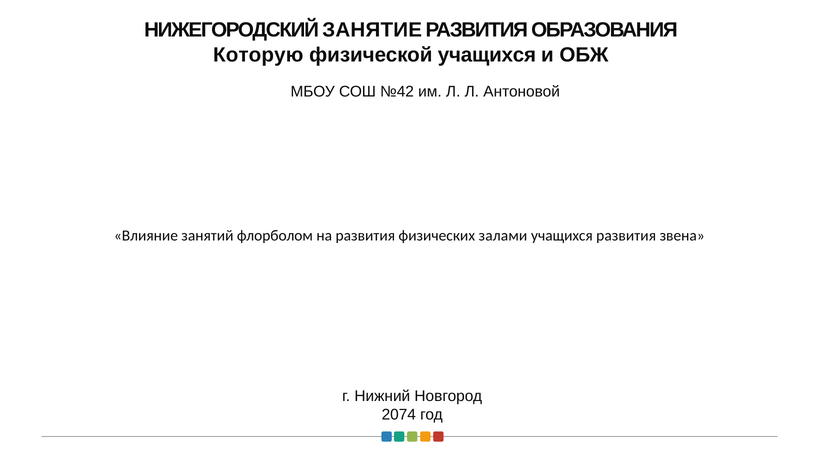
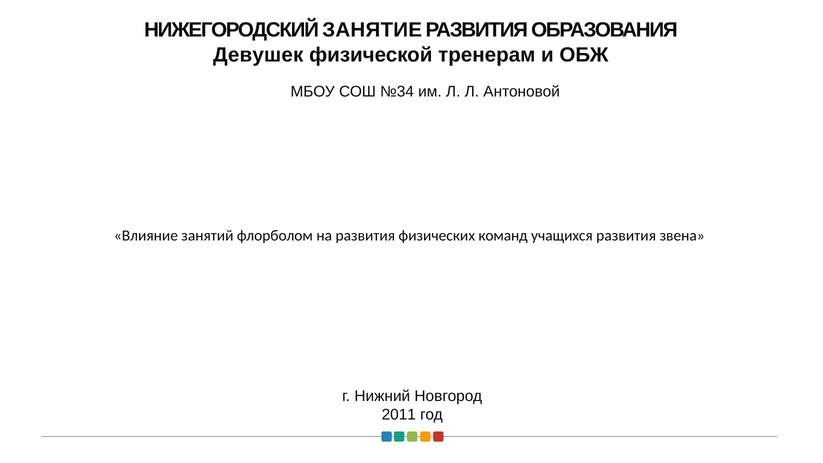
Которую: Которую -> Девушек
физической учащихся: учащихся -> тренерам
№42: №42 -> №34
залами: залами -> команд
2074: 2074 -> 2011
